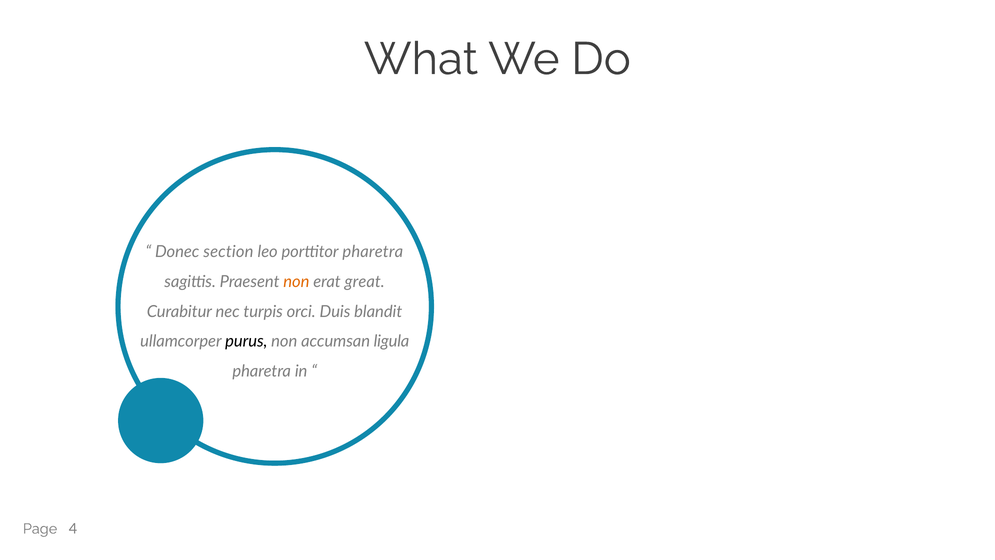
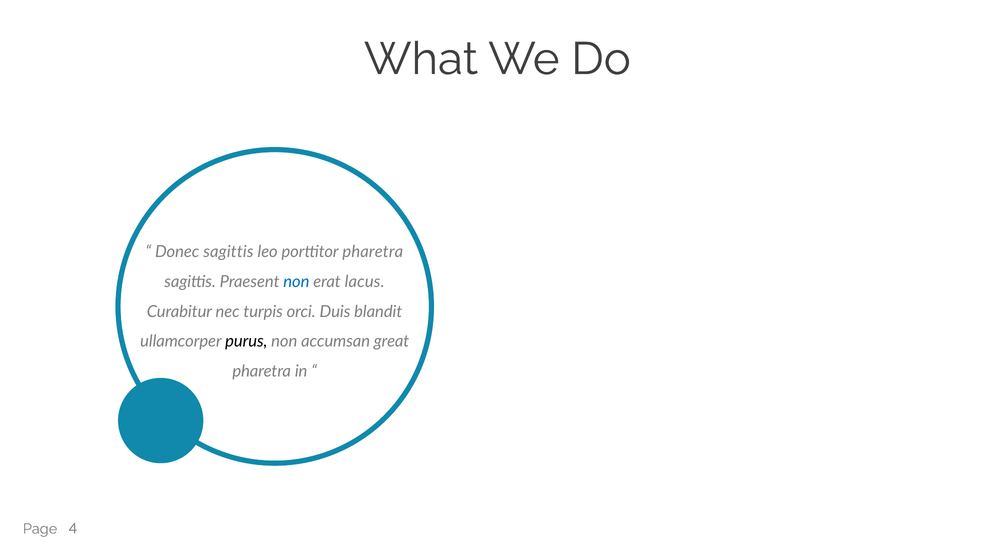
Donec section: section -> sagittis
non at (296, 282) colour: orange -> blue
great: great -> lacus
ligula: ligula -> great
